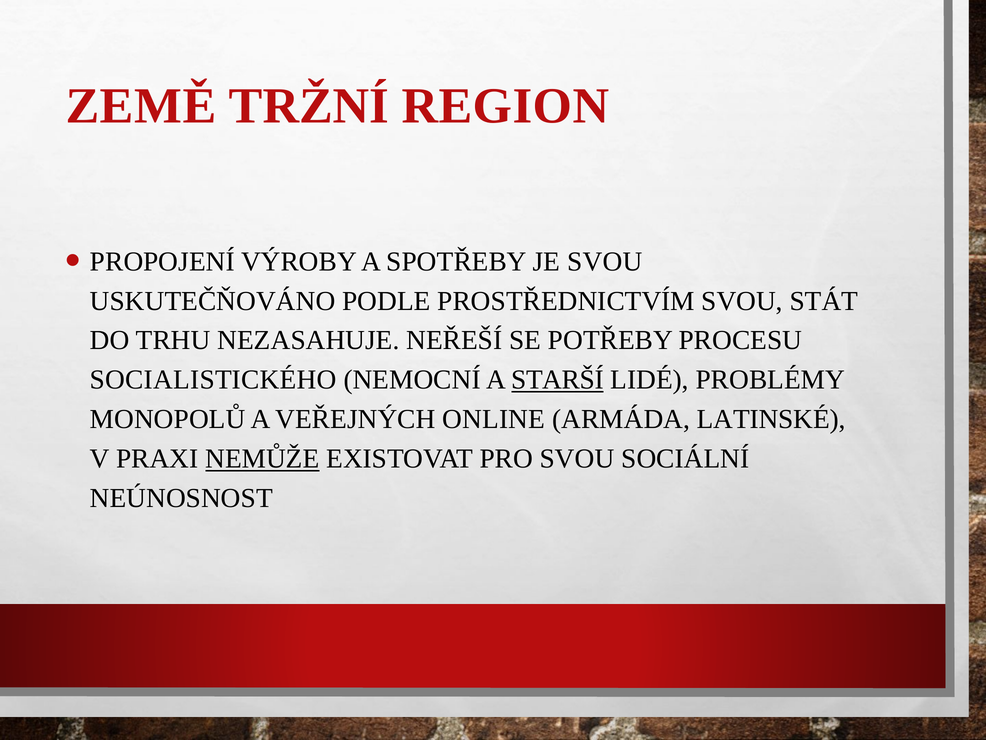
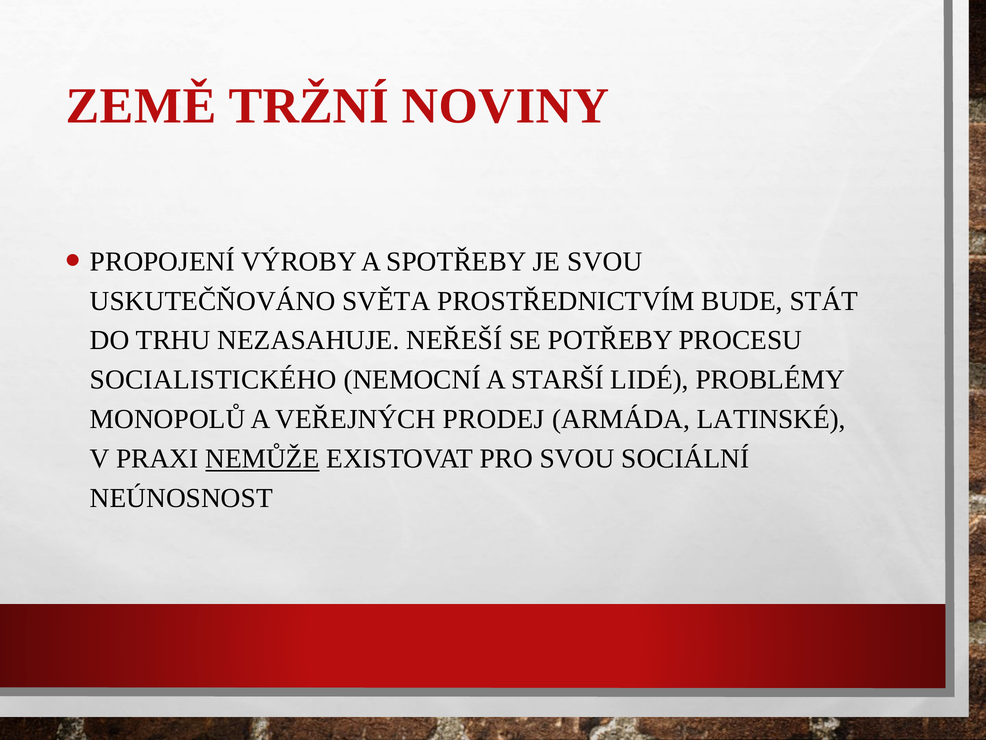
REGION: REGION -> NOVINY
PODLE: PODLE -> SVĚTA
PROSTŘEDNICTVÍM SVOU: SVOU -> BUDE
STARŠÍ underline: present -> none
ONLINE: ONLINE -> PRODEJ
